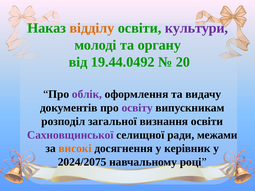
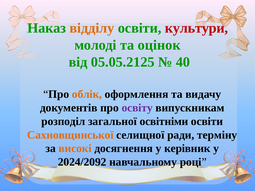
культури colour: purple -> red
органу: органу -> оцінок
19.44.0492: 19.44.0492 -> 05.05.2125
20: 20 -> 40
облік colour: purple -> orange
визнання: визнання -> освітніми
Сахновщинської colour: purple -> orange
межами: межами -> терміну
2024/2075: 2024/2075 -> 2024/2092
